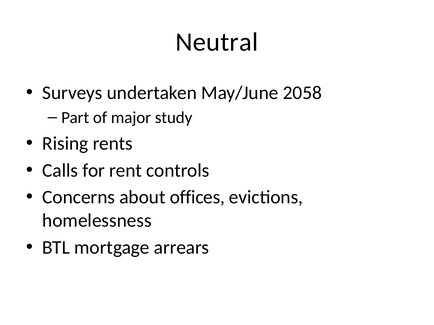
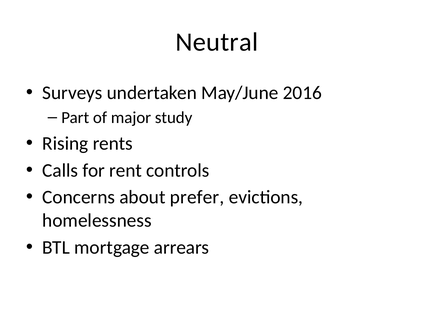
2058: 2058 -> 2016
offices: offices -> prefer
